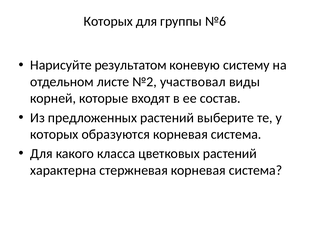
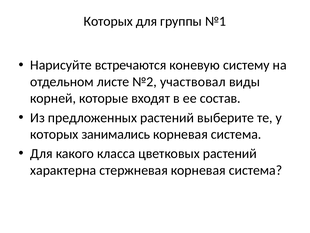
№6: №6 -> №1
результатом: результатом -> встречаются
образуются: образуются -> занимались
